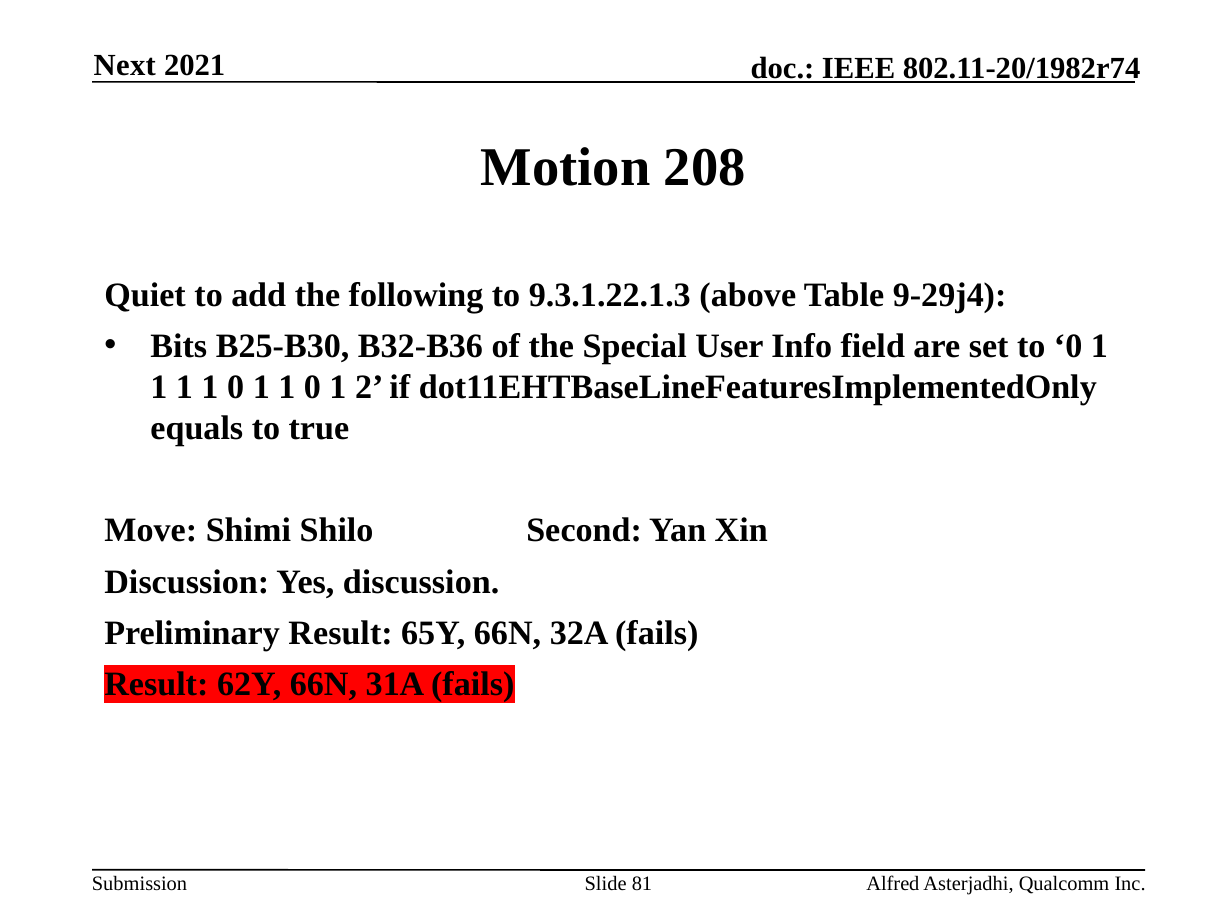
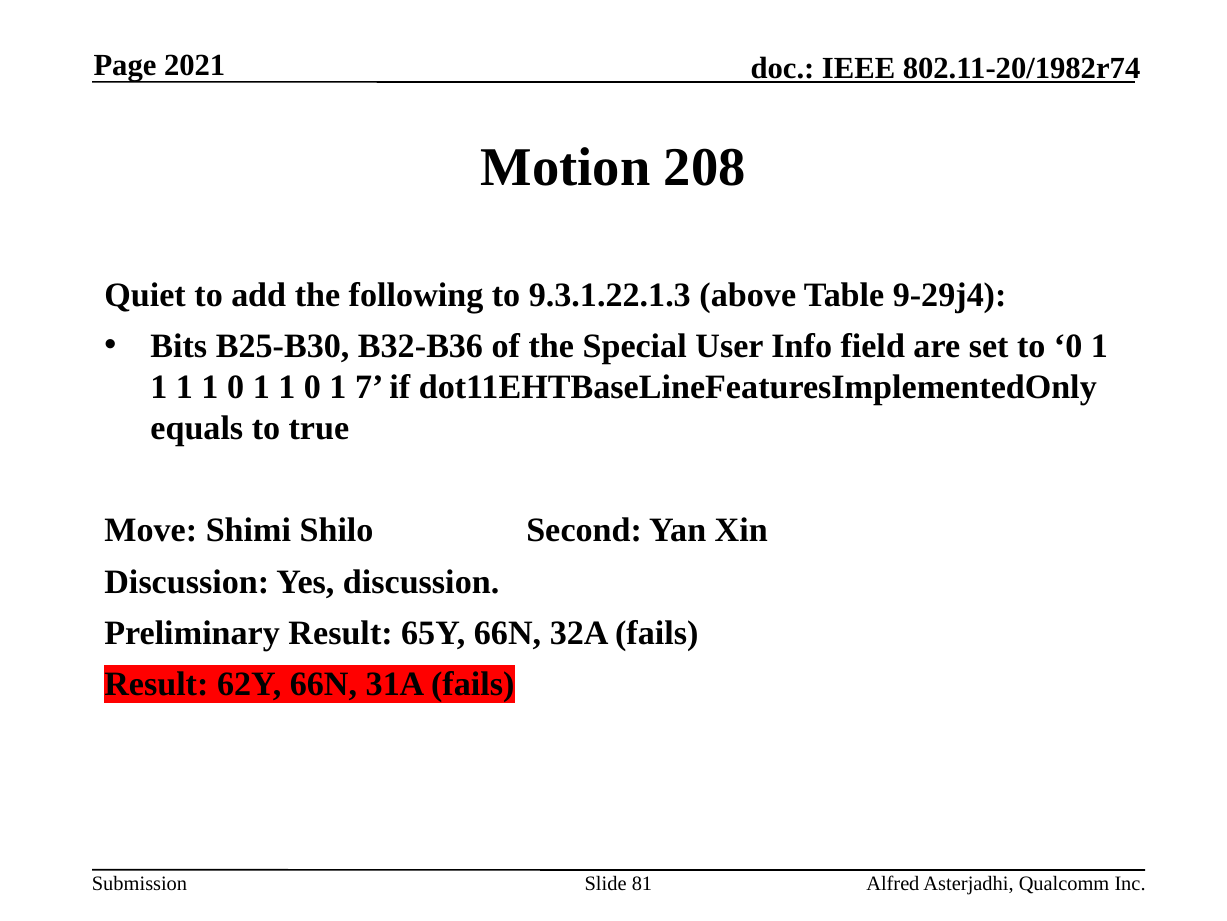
Next: Next -> Page
2: 2 -> 7
